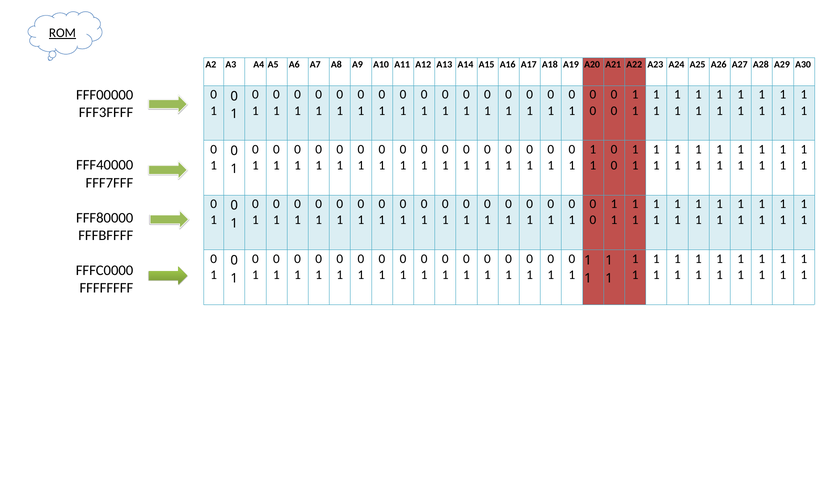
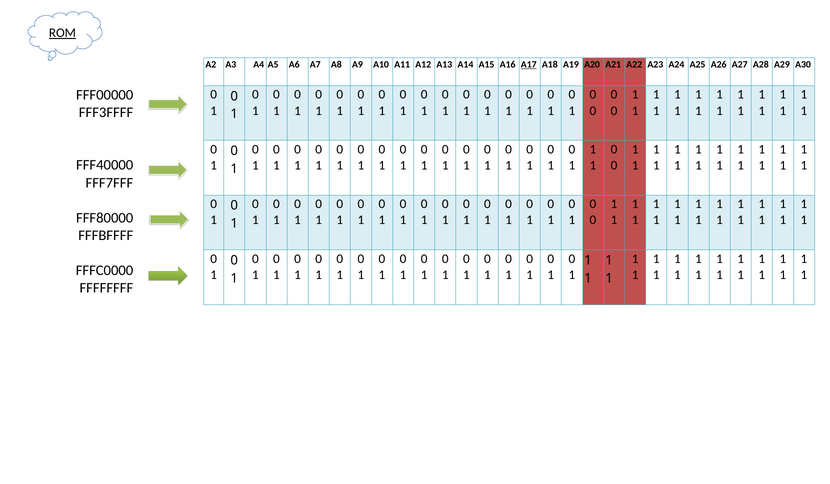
A17 underline: none -> present
